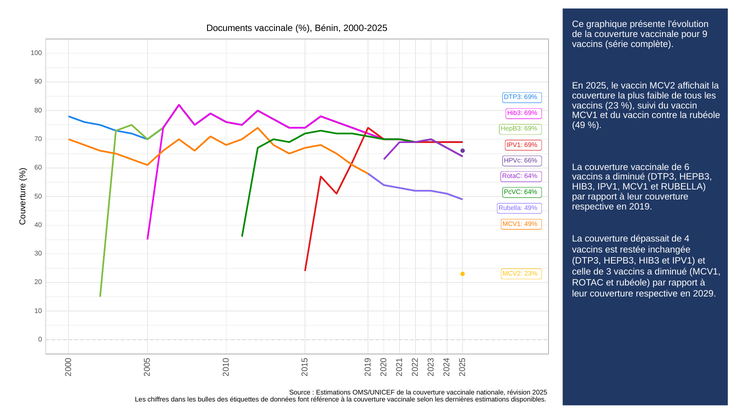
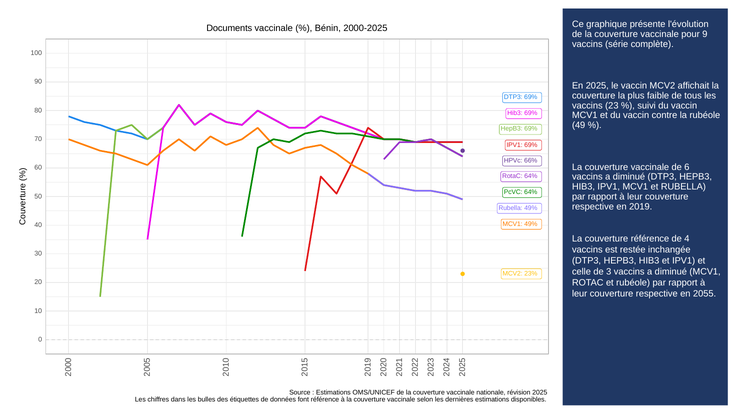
couverture dépassait: dépassait -> référence
2029: 2029 -> 2055
